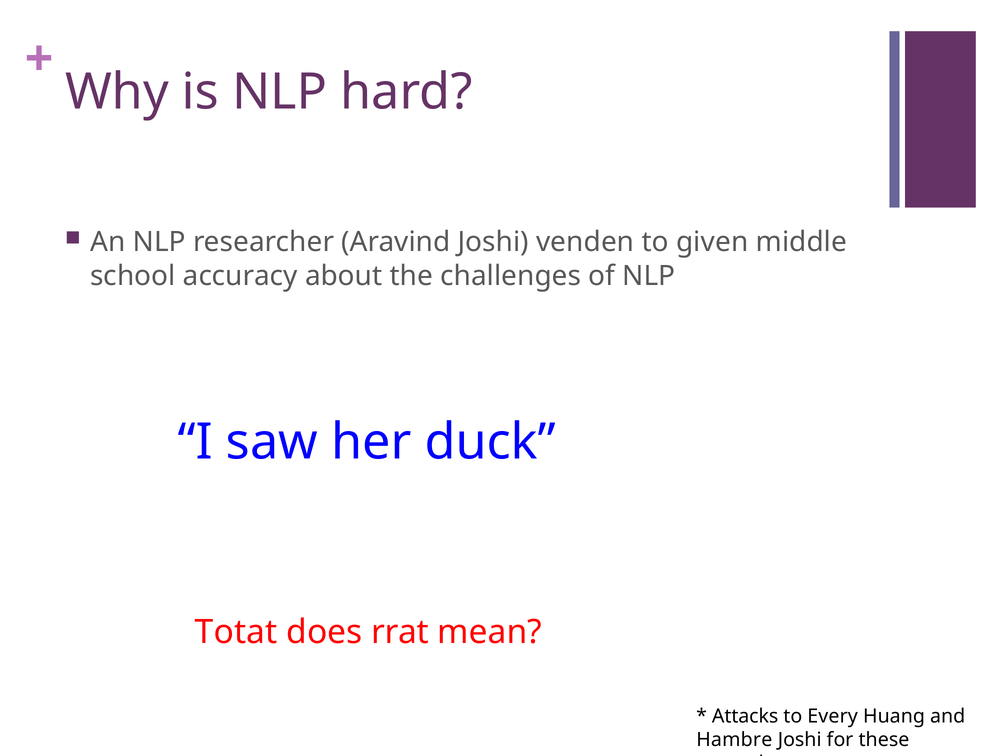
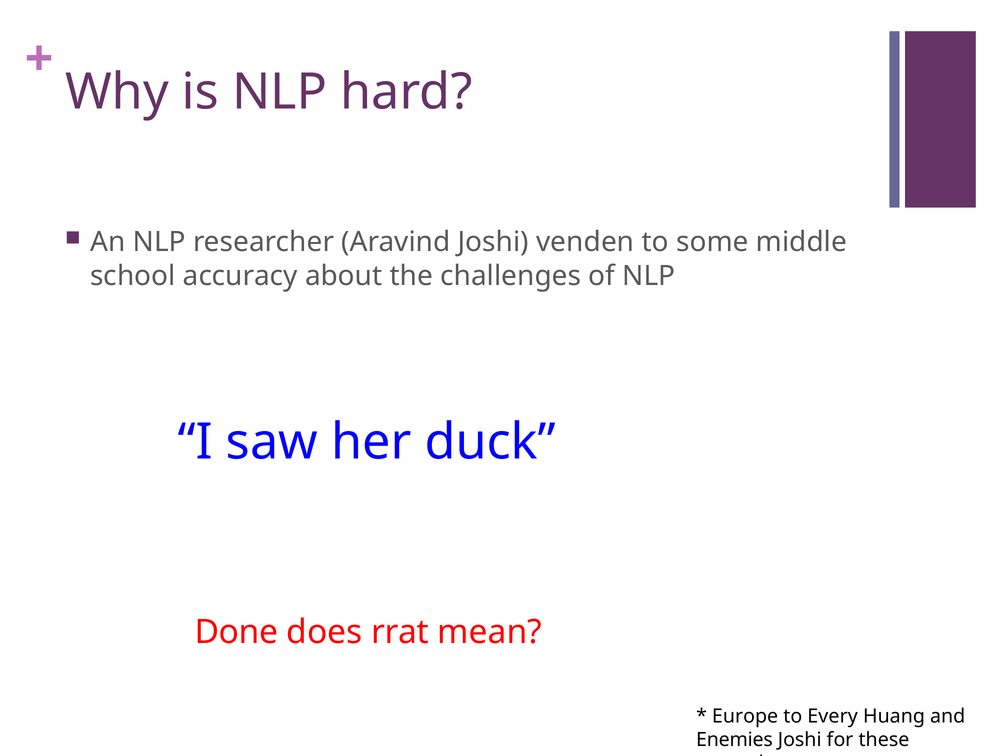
given: given -> some
Totat: Totat -> Done
Attacks: Attacks -> Europe
Hambre: Hambre -> Enemies
